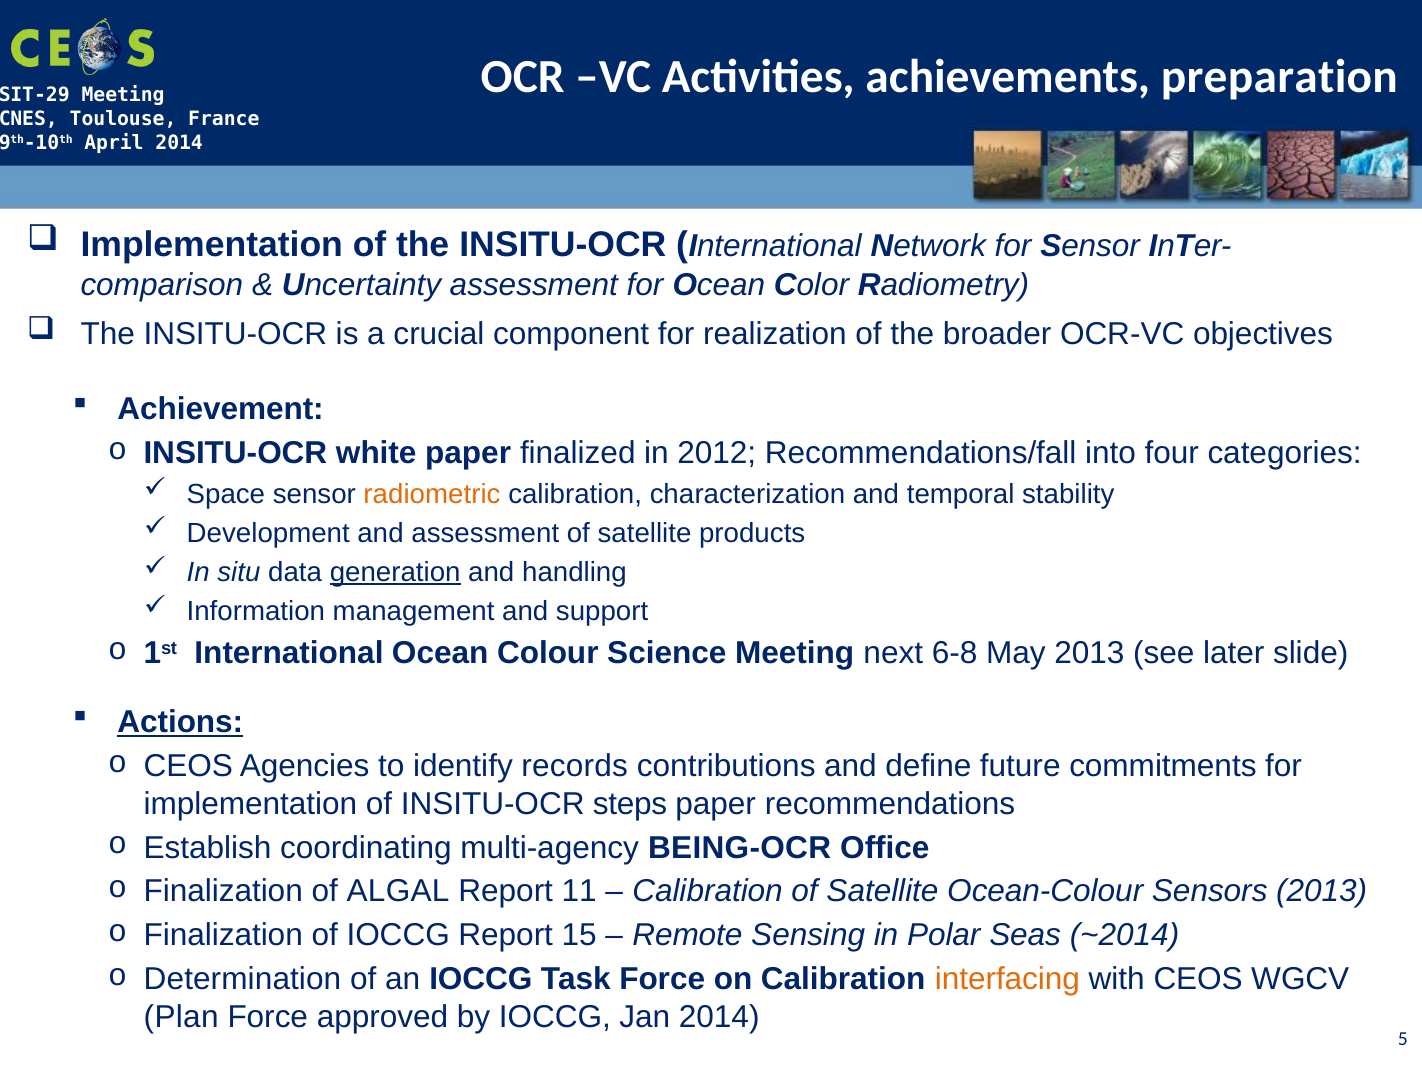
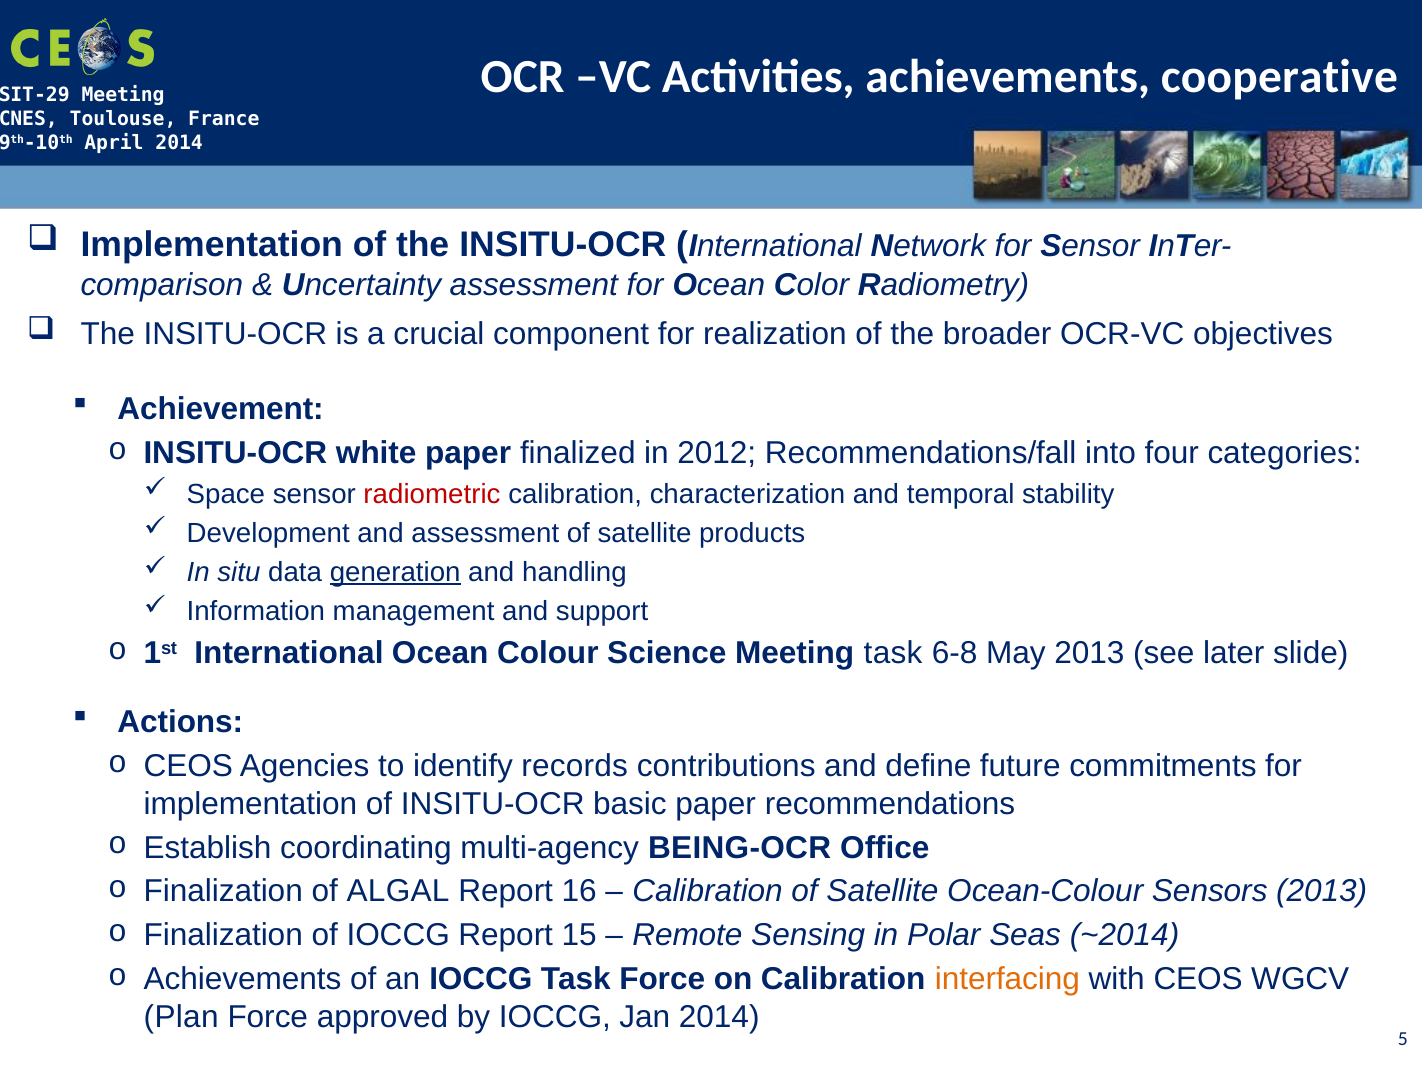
preparation: preparation -> cooperative
radiometric colour: orange -> red
Meeting next: next -> task
Actions underline: present -> none
steps: steps -> basic
11: 11 -> 16
Determination at (243, 979): Determination -> Achievements
